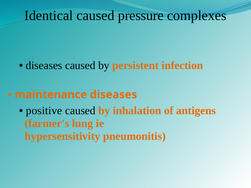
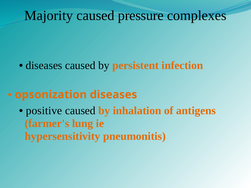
Identical: Identical -> Majority
maintenance: maintenance -> opsonization
